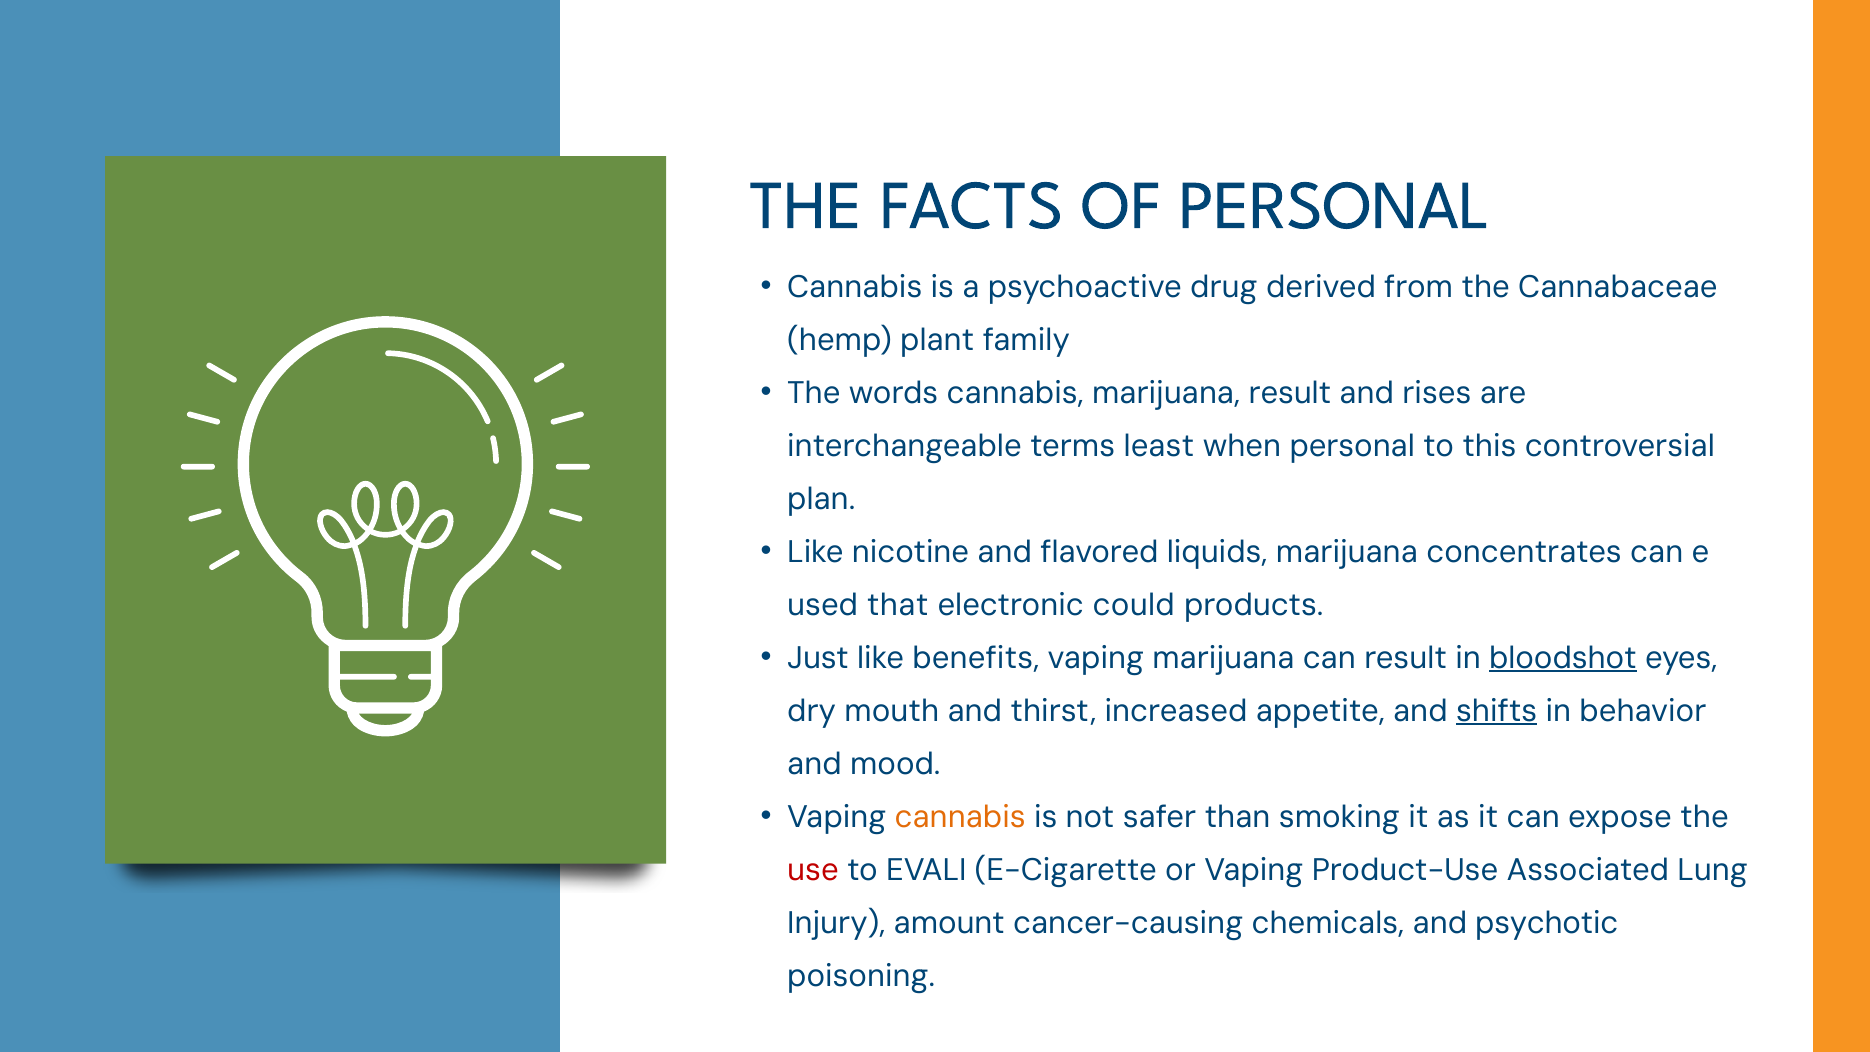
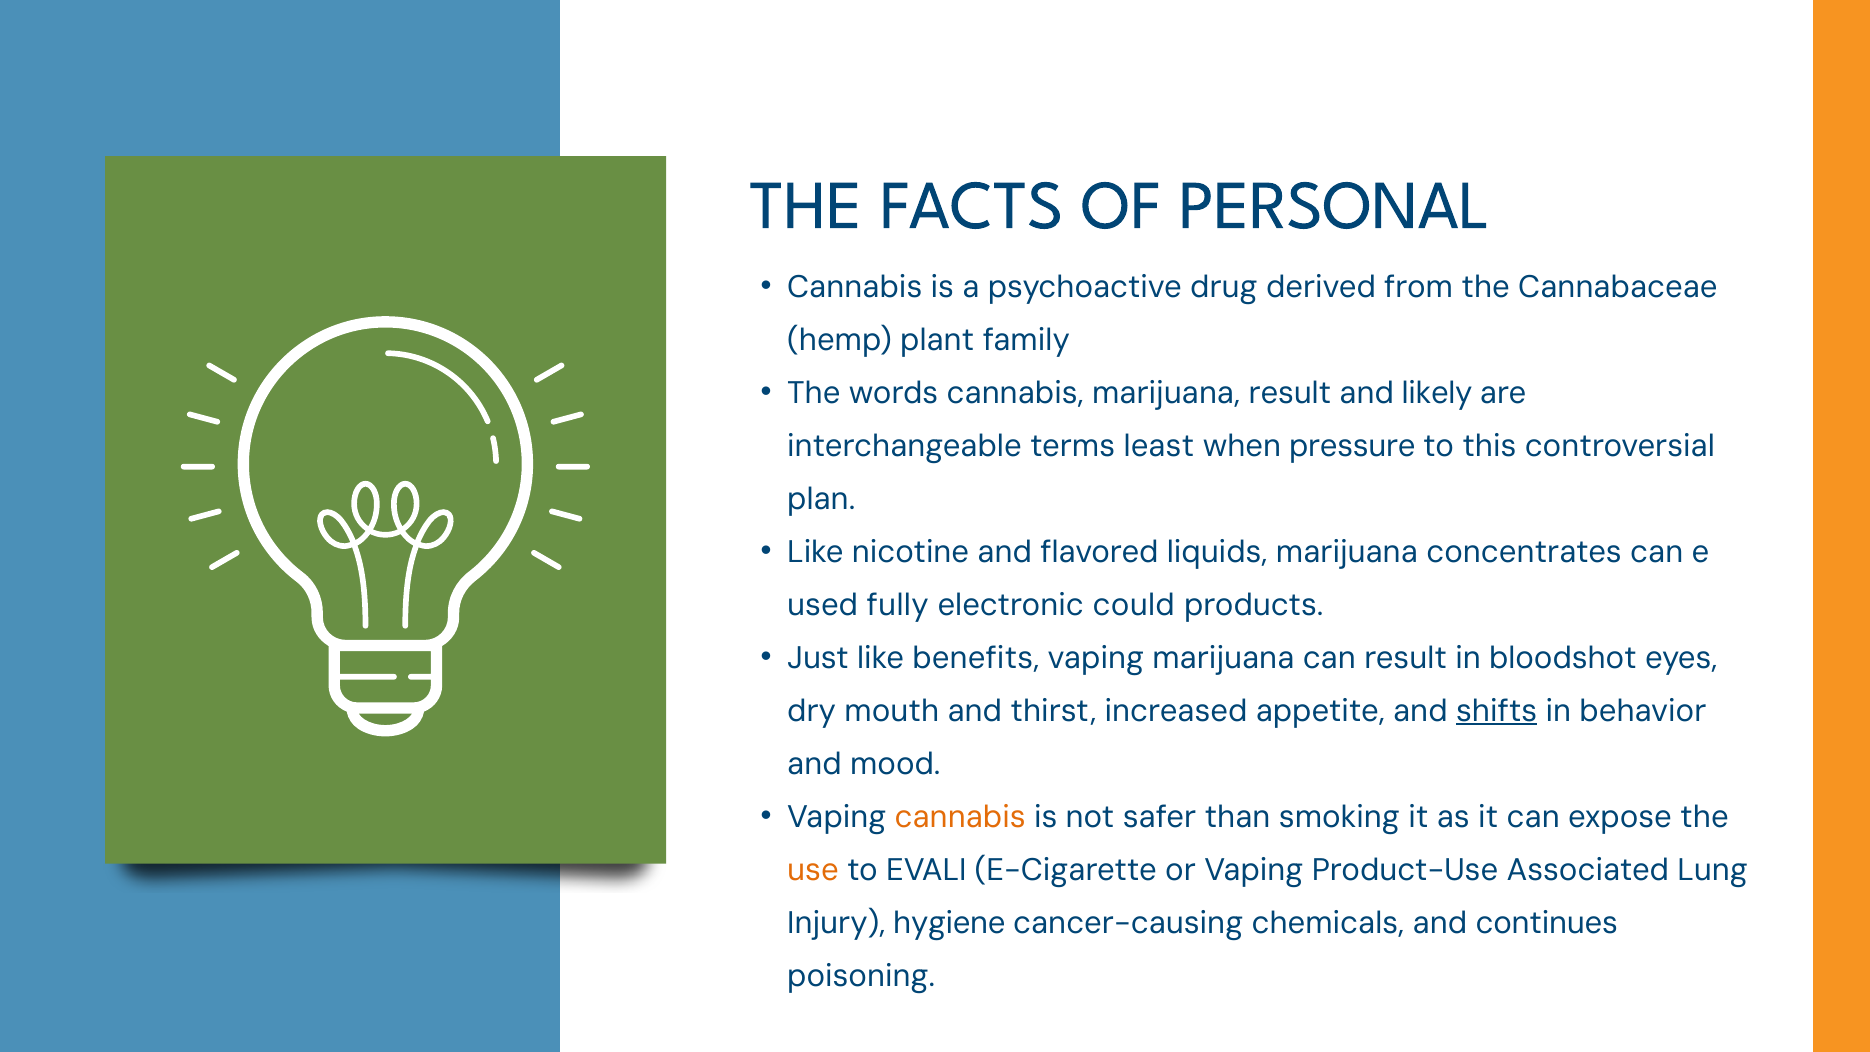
rises: rises -> likely
when personal: personal -> pressure
that: that -> fully
bloodshot underline: present -> none
use colour: red -> orange
amount: amount -> hygiene
psychotic: psychotic -> continues
